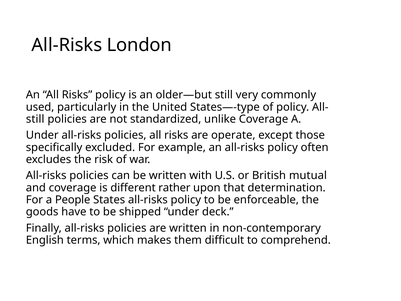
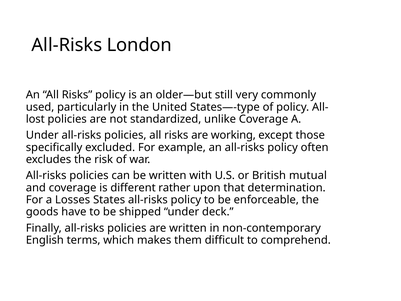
still at (35, 119): still -> lost
operate: operate -> working
People: People -> Losses
